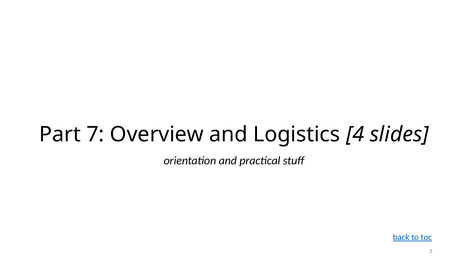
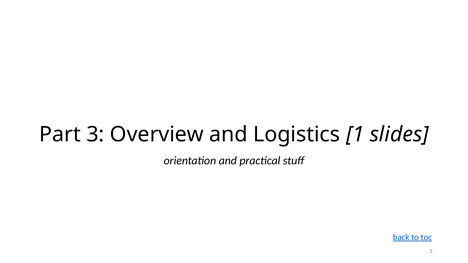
Part 7: 7 -> 3
4: 4 -> 1
